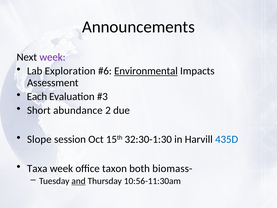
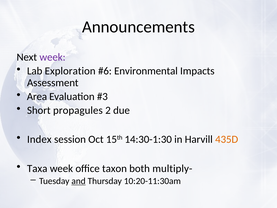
Environmental underline: present -> none
Each: Each -> Area
abundance: abundance -> propagules
Slope: Slope -> Index
32:30-1:30: 32:30-1:30 -> 14:30-1:30
435D colour: blue -> orange
biomass-: biomass- -> multiply-
10:56-11:30am: 10:56-11:30am -> 10:20-11:30am
